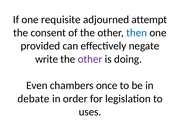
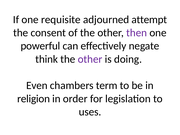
then colour: blue -> purple
provided: provided -> powerful
write: write -> think
once: once -> term
debate: debate -> religion
